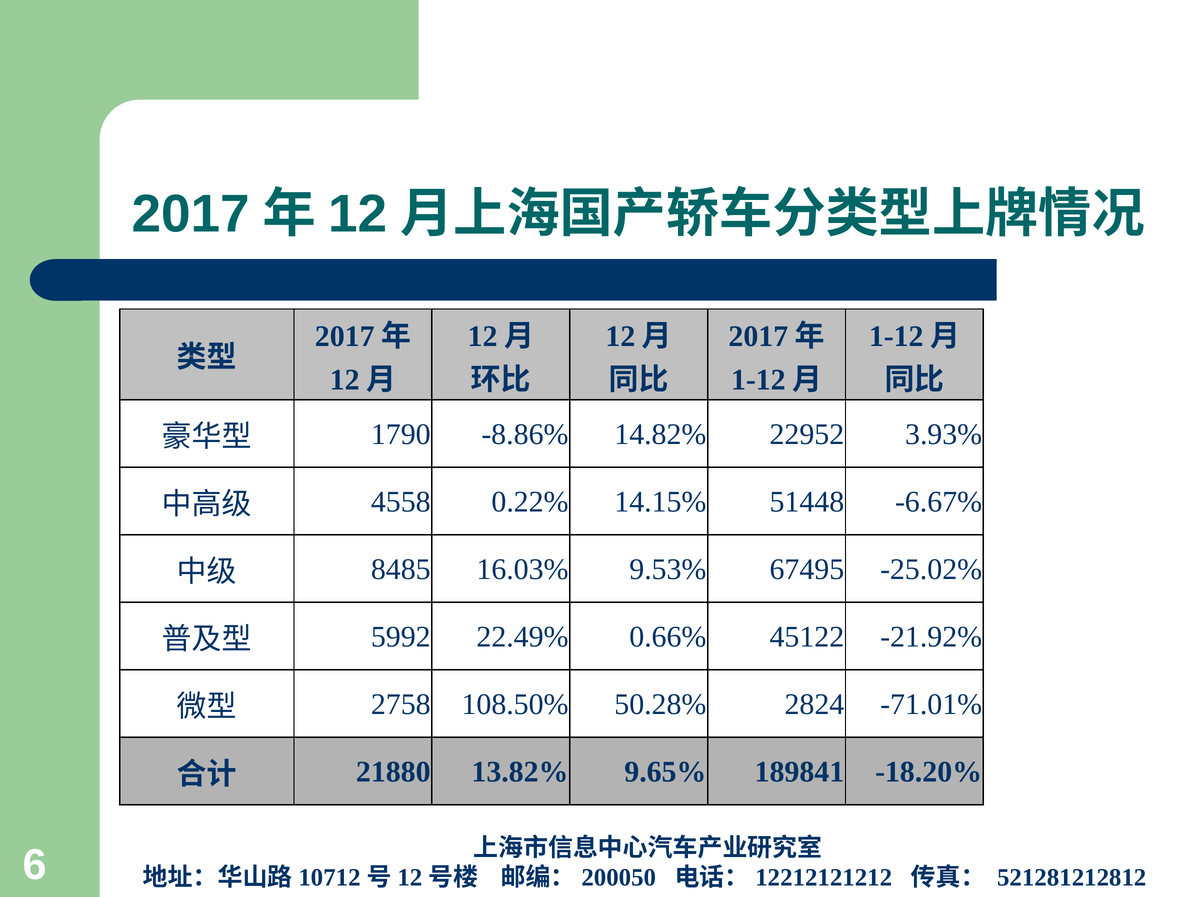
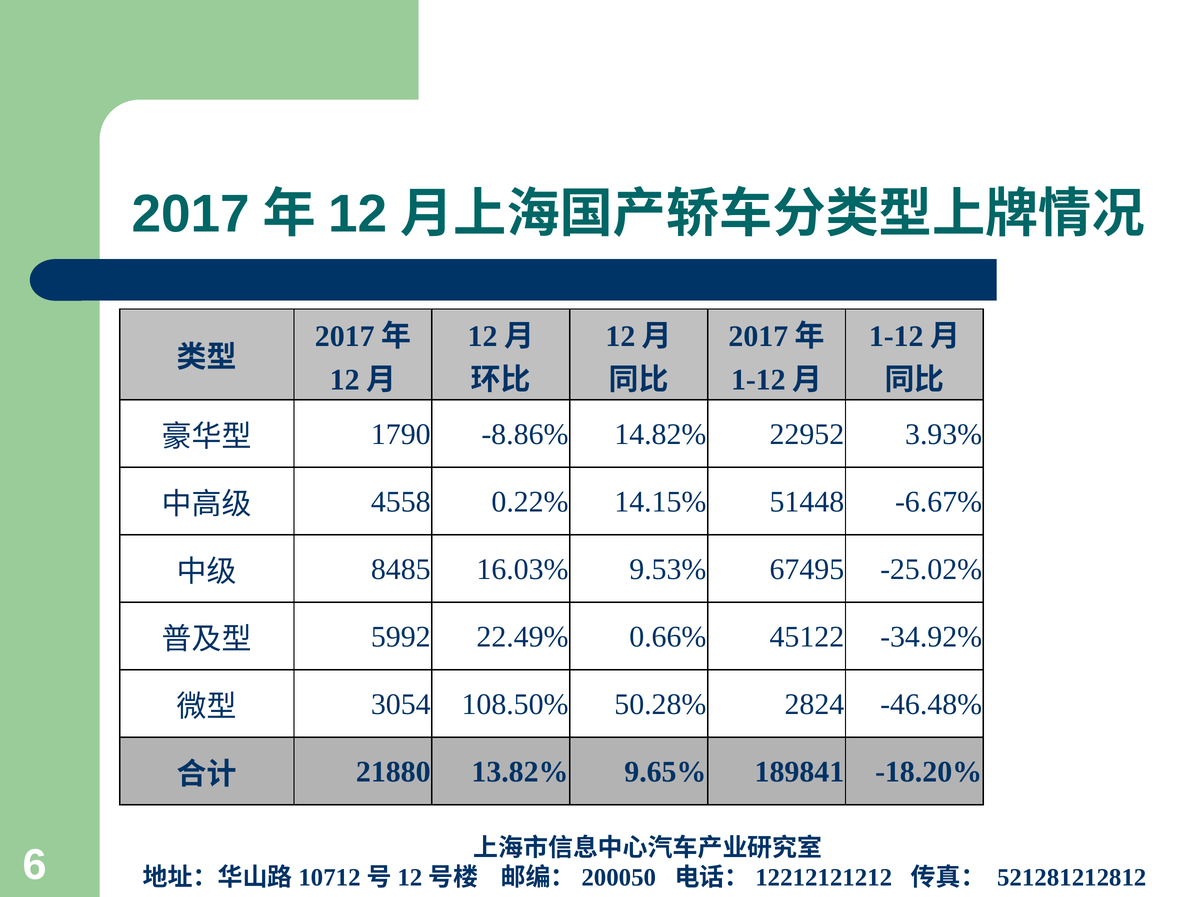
-21.92%: -21.92% -> -34.92%
2758: 2758 -> 3054
-71.01%: -71.01% -> -46.48%
